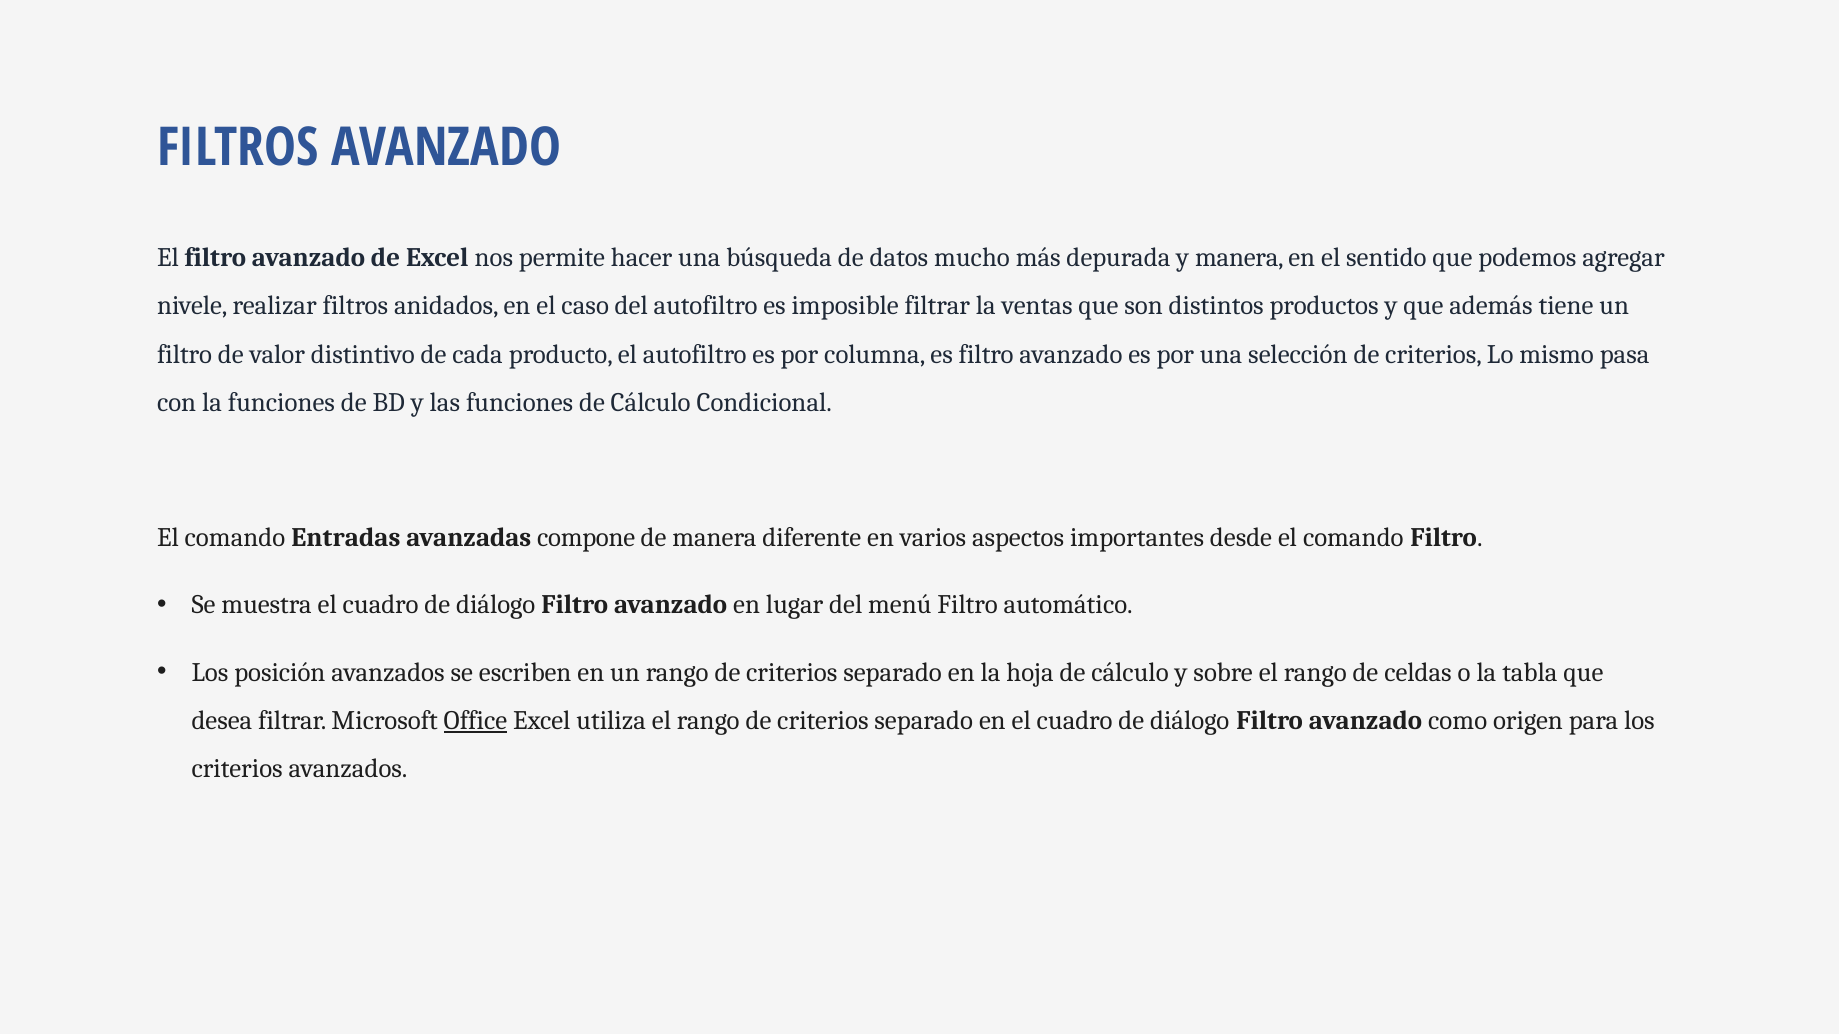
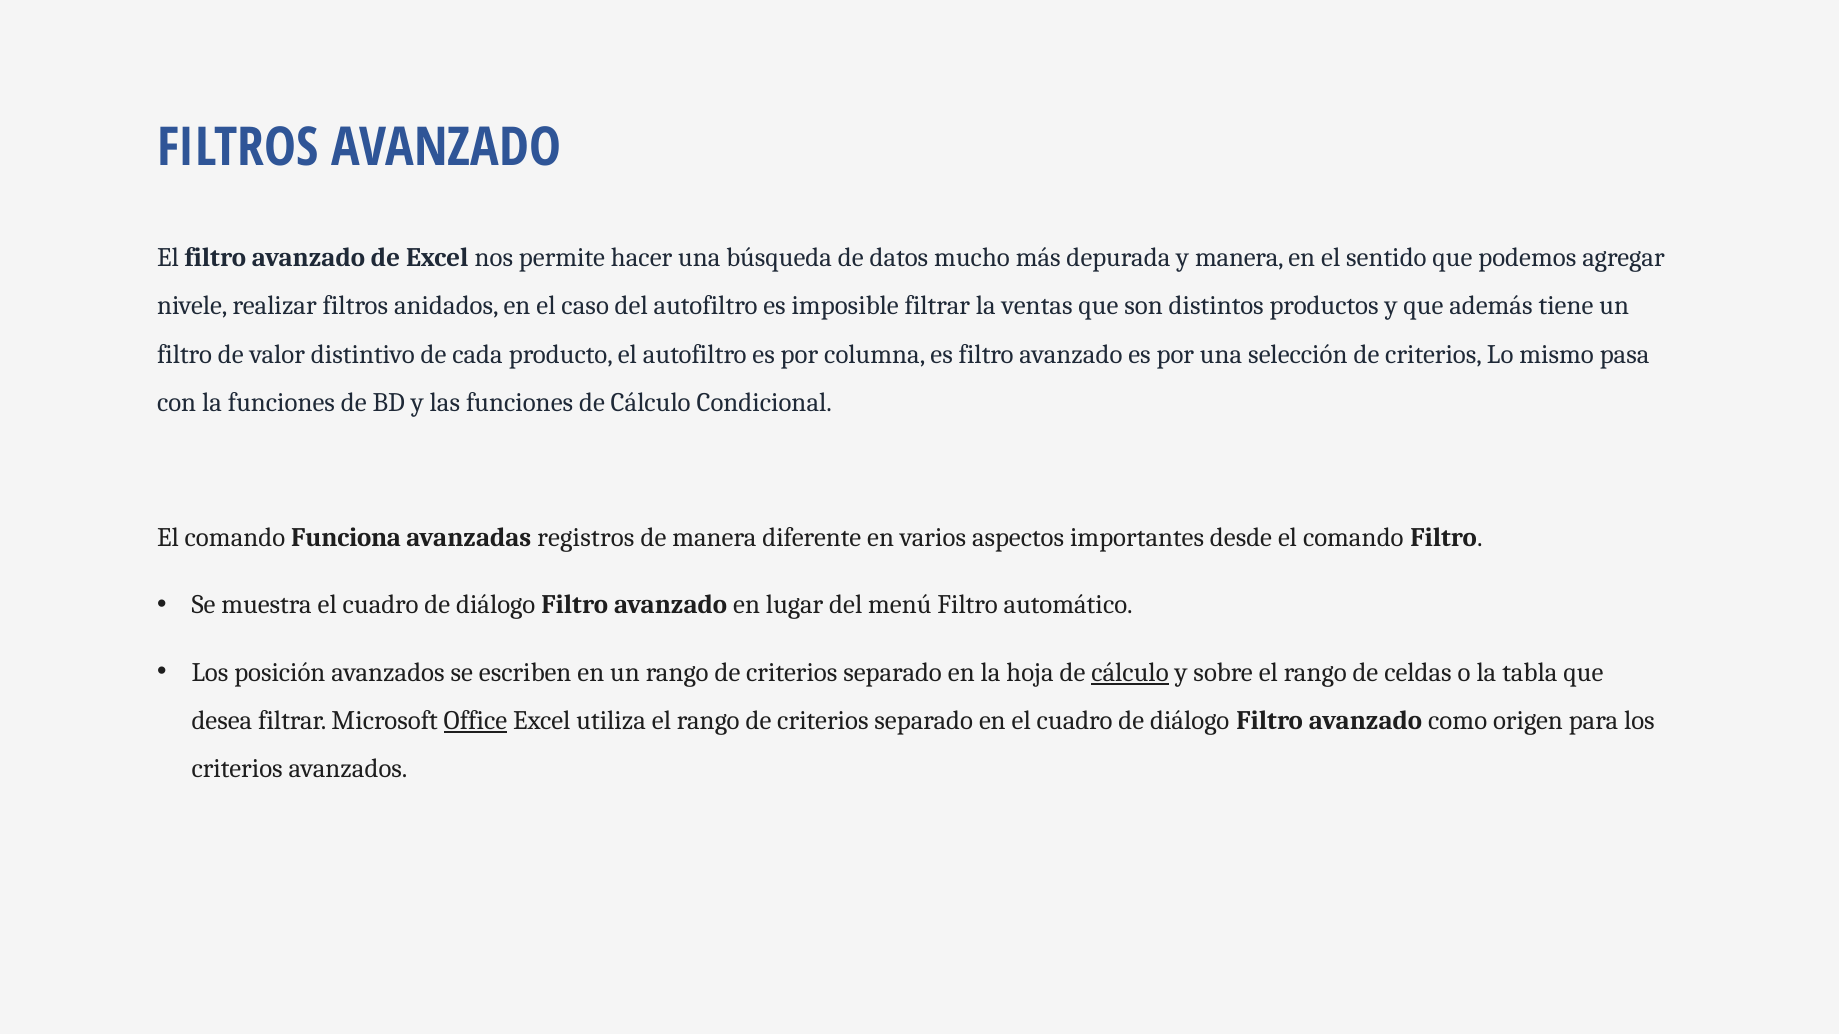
Entradas: Entradas -> Funciona
compone: compone -> registros
cálculo at (1130, 672) underline: none -> present
